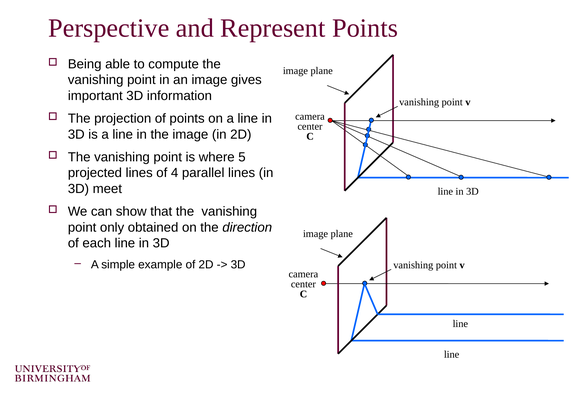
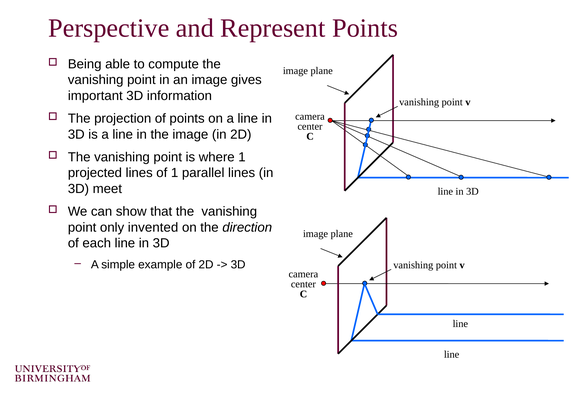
where 5: 5 -> 1
of 4: 4 -> 1
obtained: obtained -> invented
